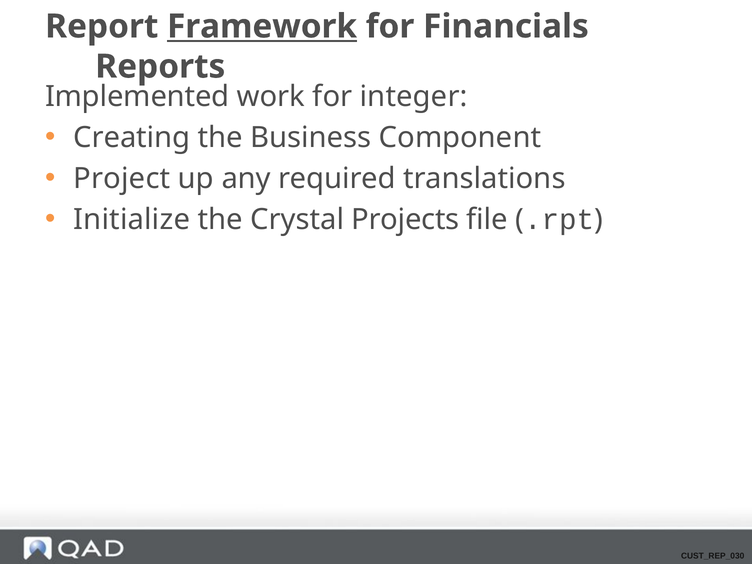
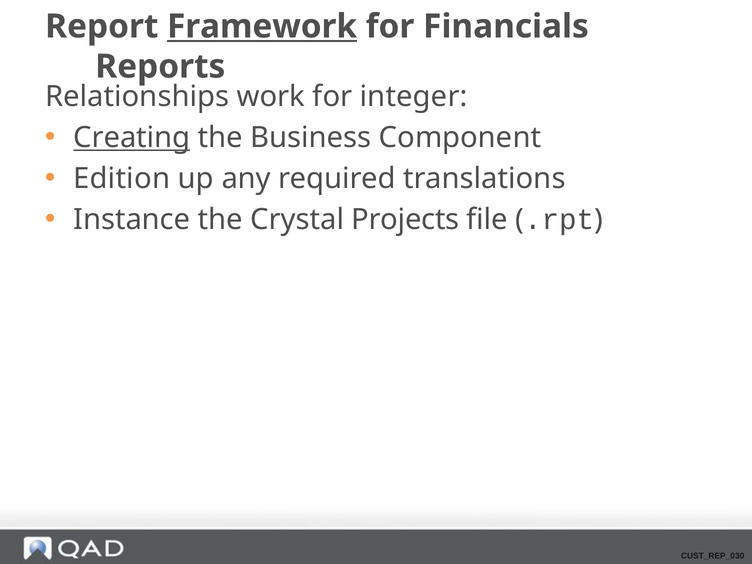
Implemented: Implemented -> Relationships
Creating underline: none -> present
Project: Project -> Edition
Initialize: Initialize -> Instance
